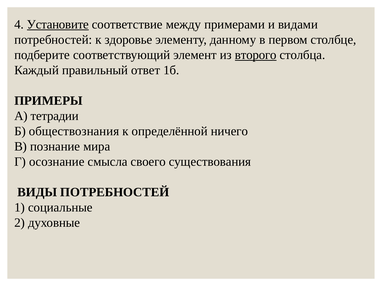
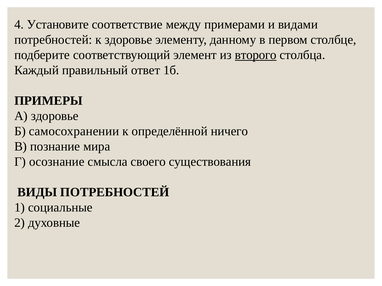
Установите underline: present -> none
А тетрадии: тетрадии -> здоровье
обществознания: обществознания -> самосохранении
